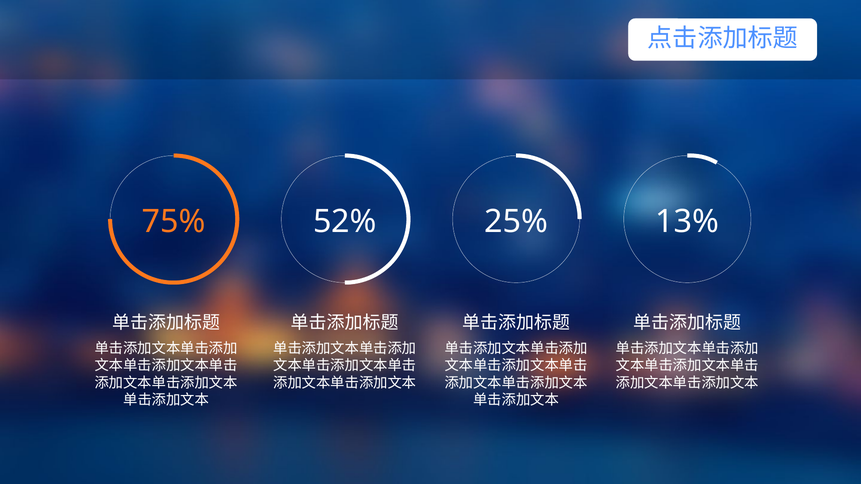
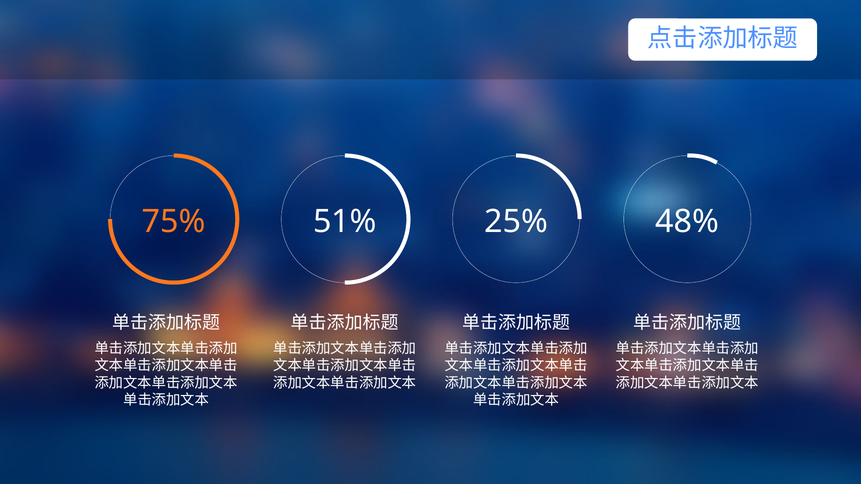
52%: 52% -> 51%
13%: 13% -> 48%
